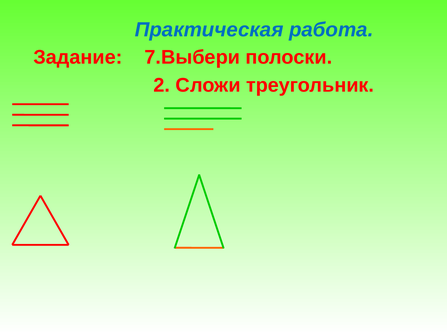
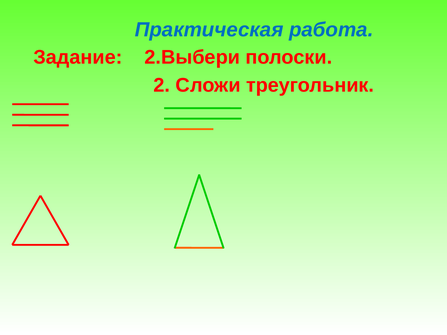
7.Выбери: 7.Выбери -> 2.Выбери
